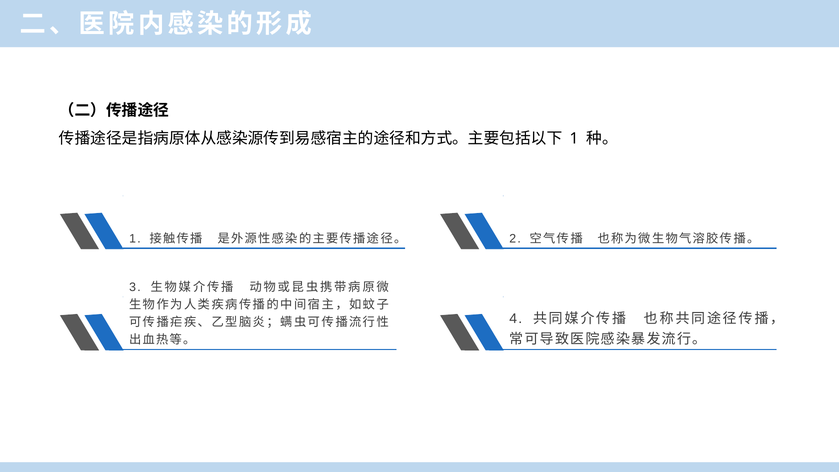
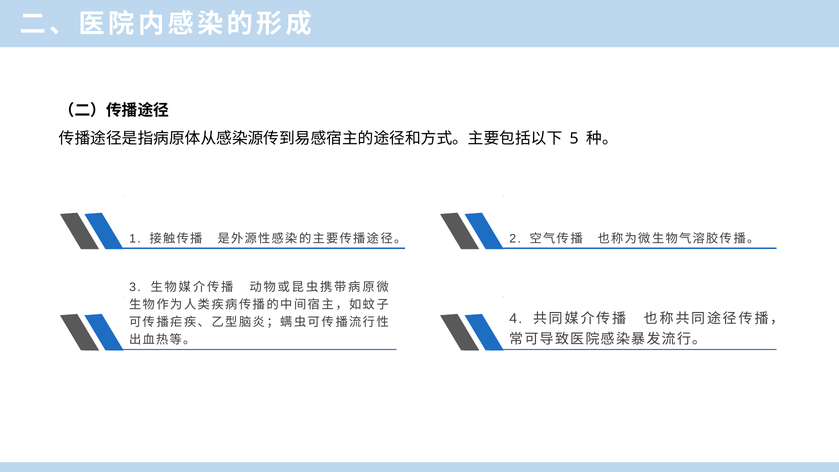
1 at (574, 139): 1 -> 5
